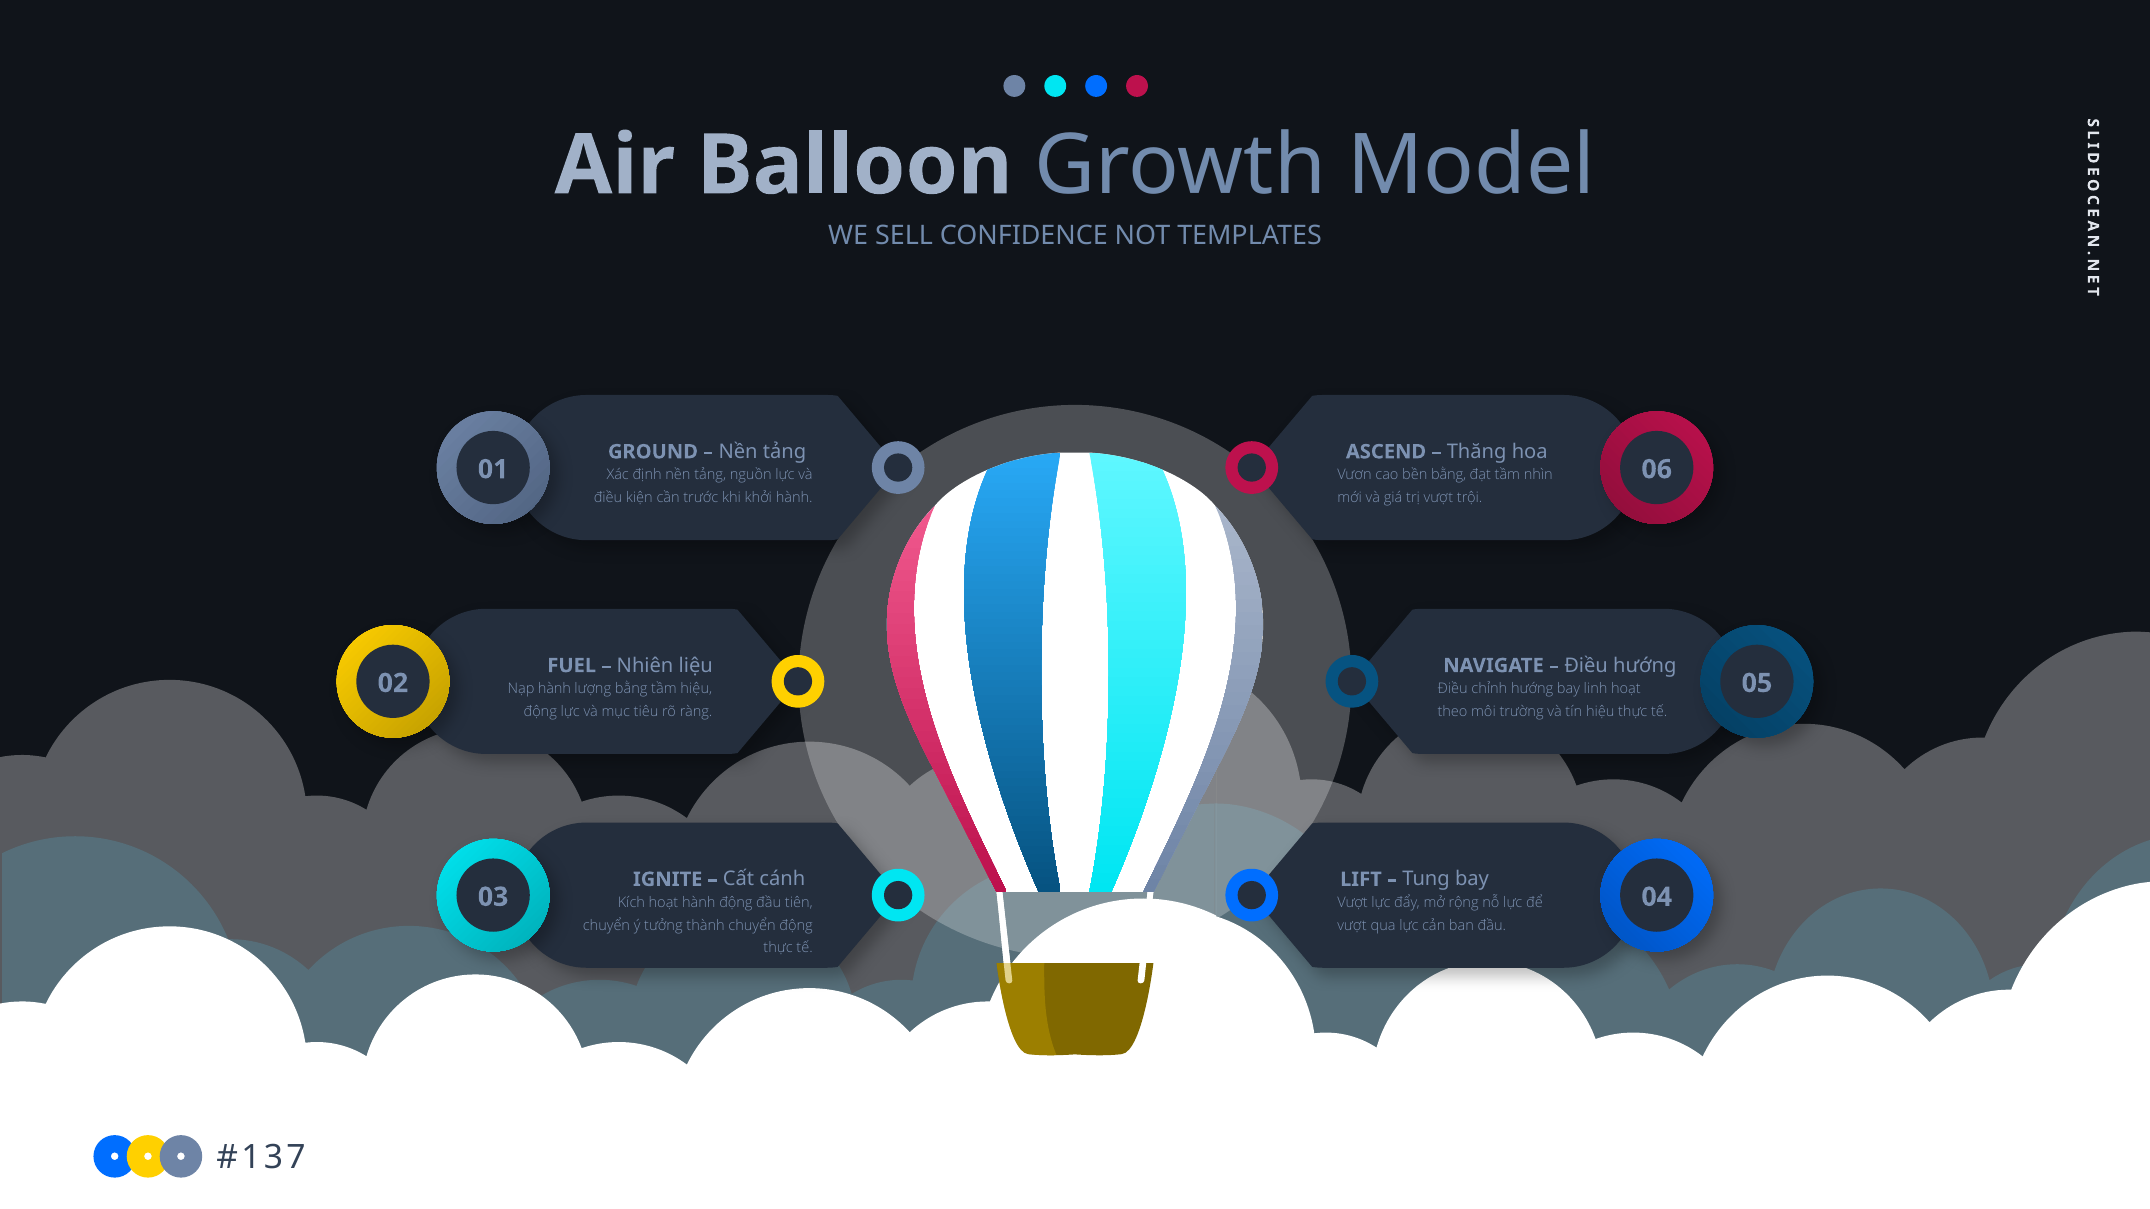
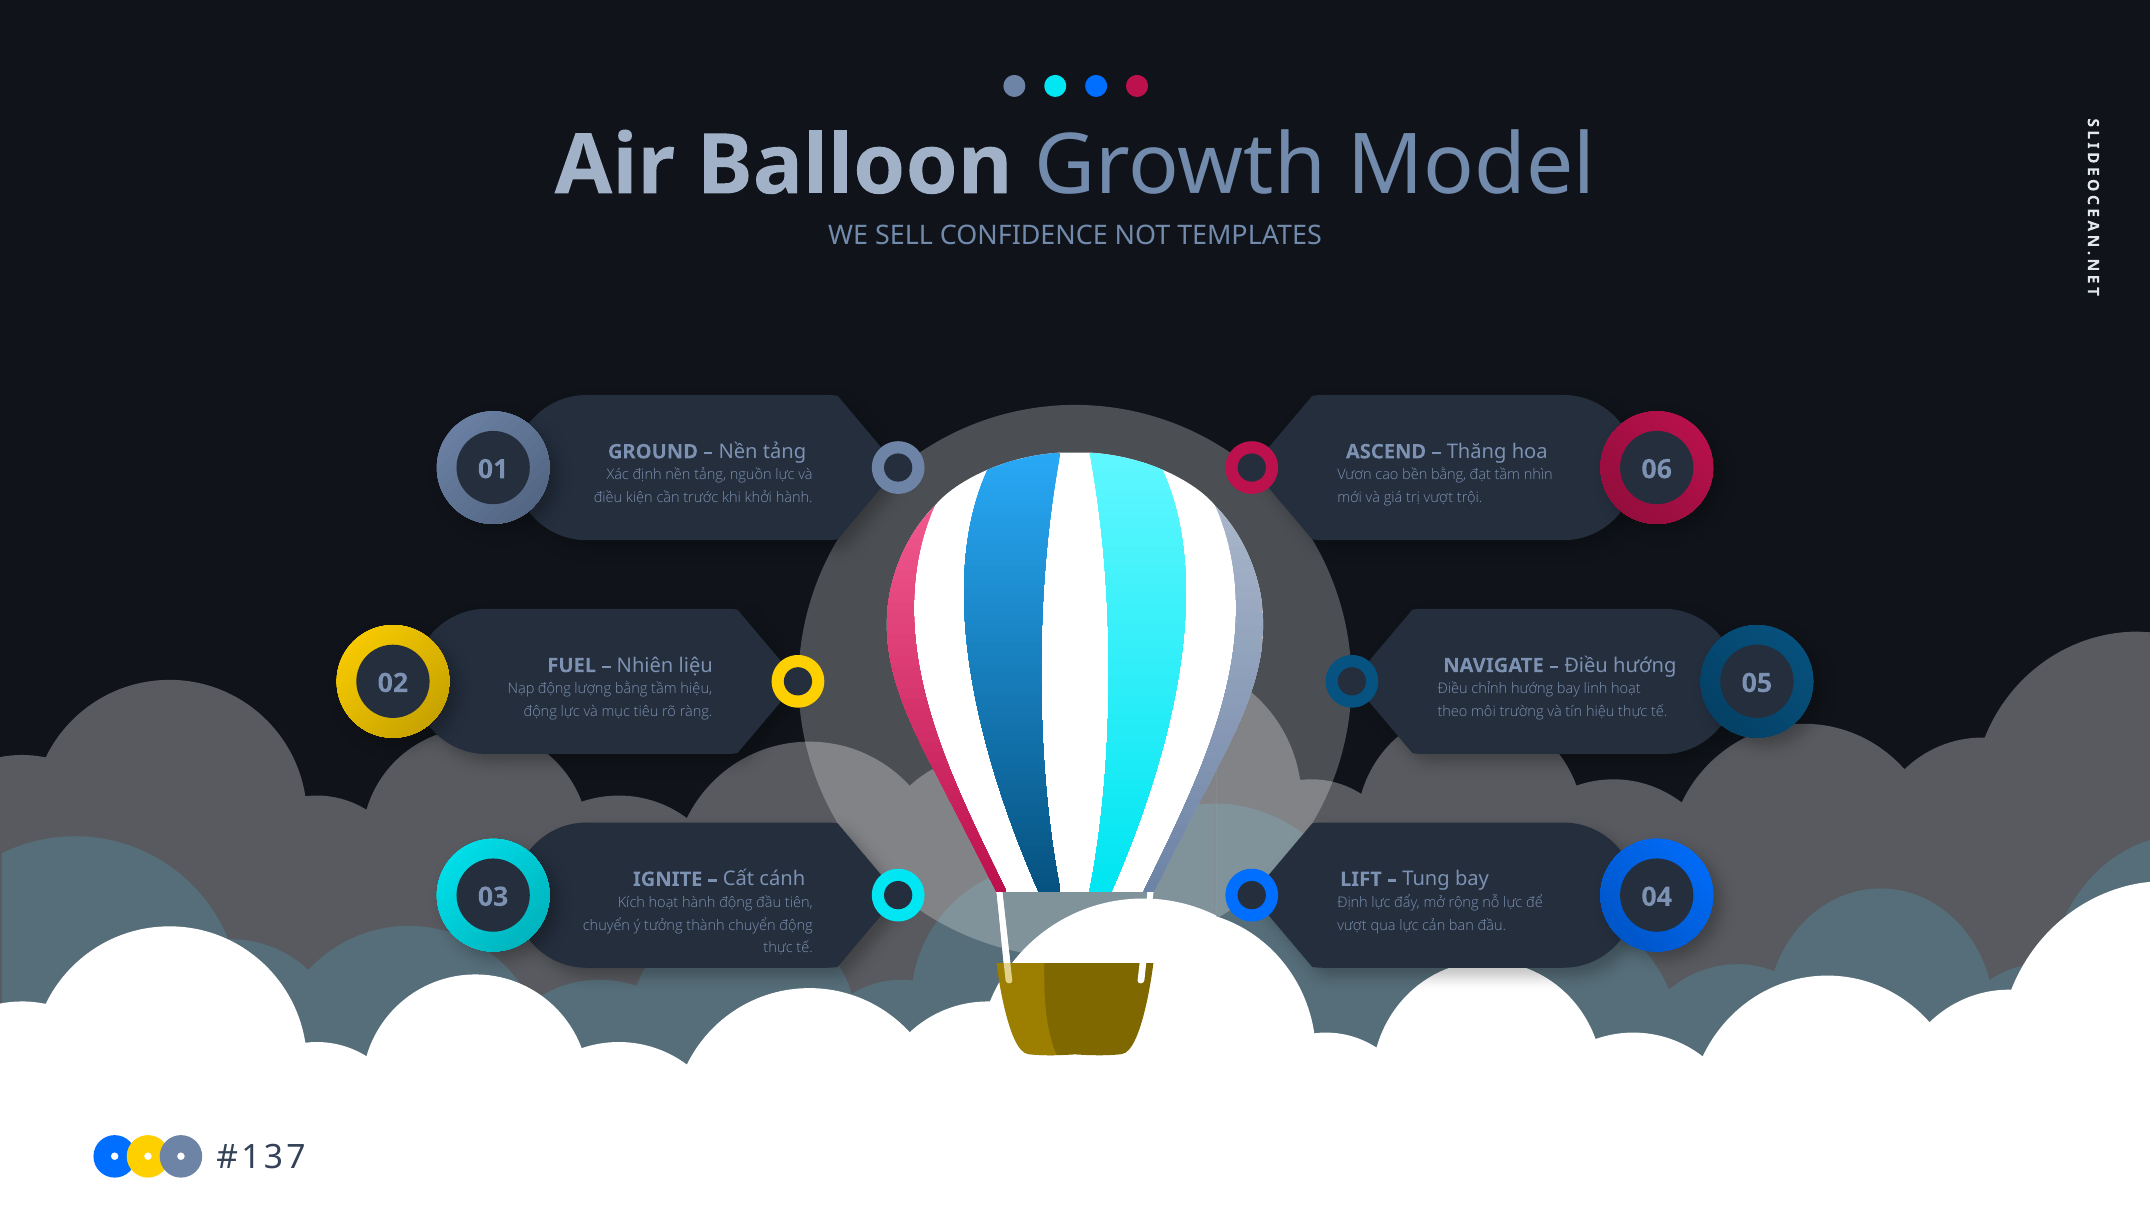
Nạp hành: hành -> động
Vượt at (1353, 903): Vượt -> Định
